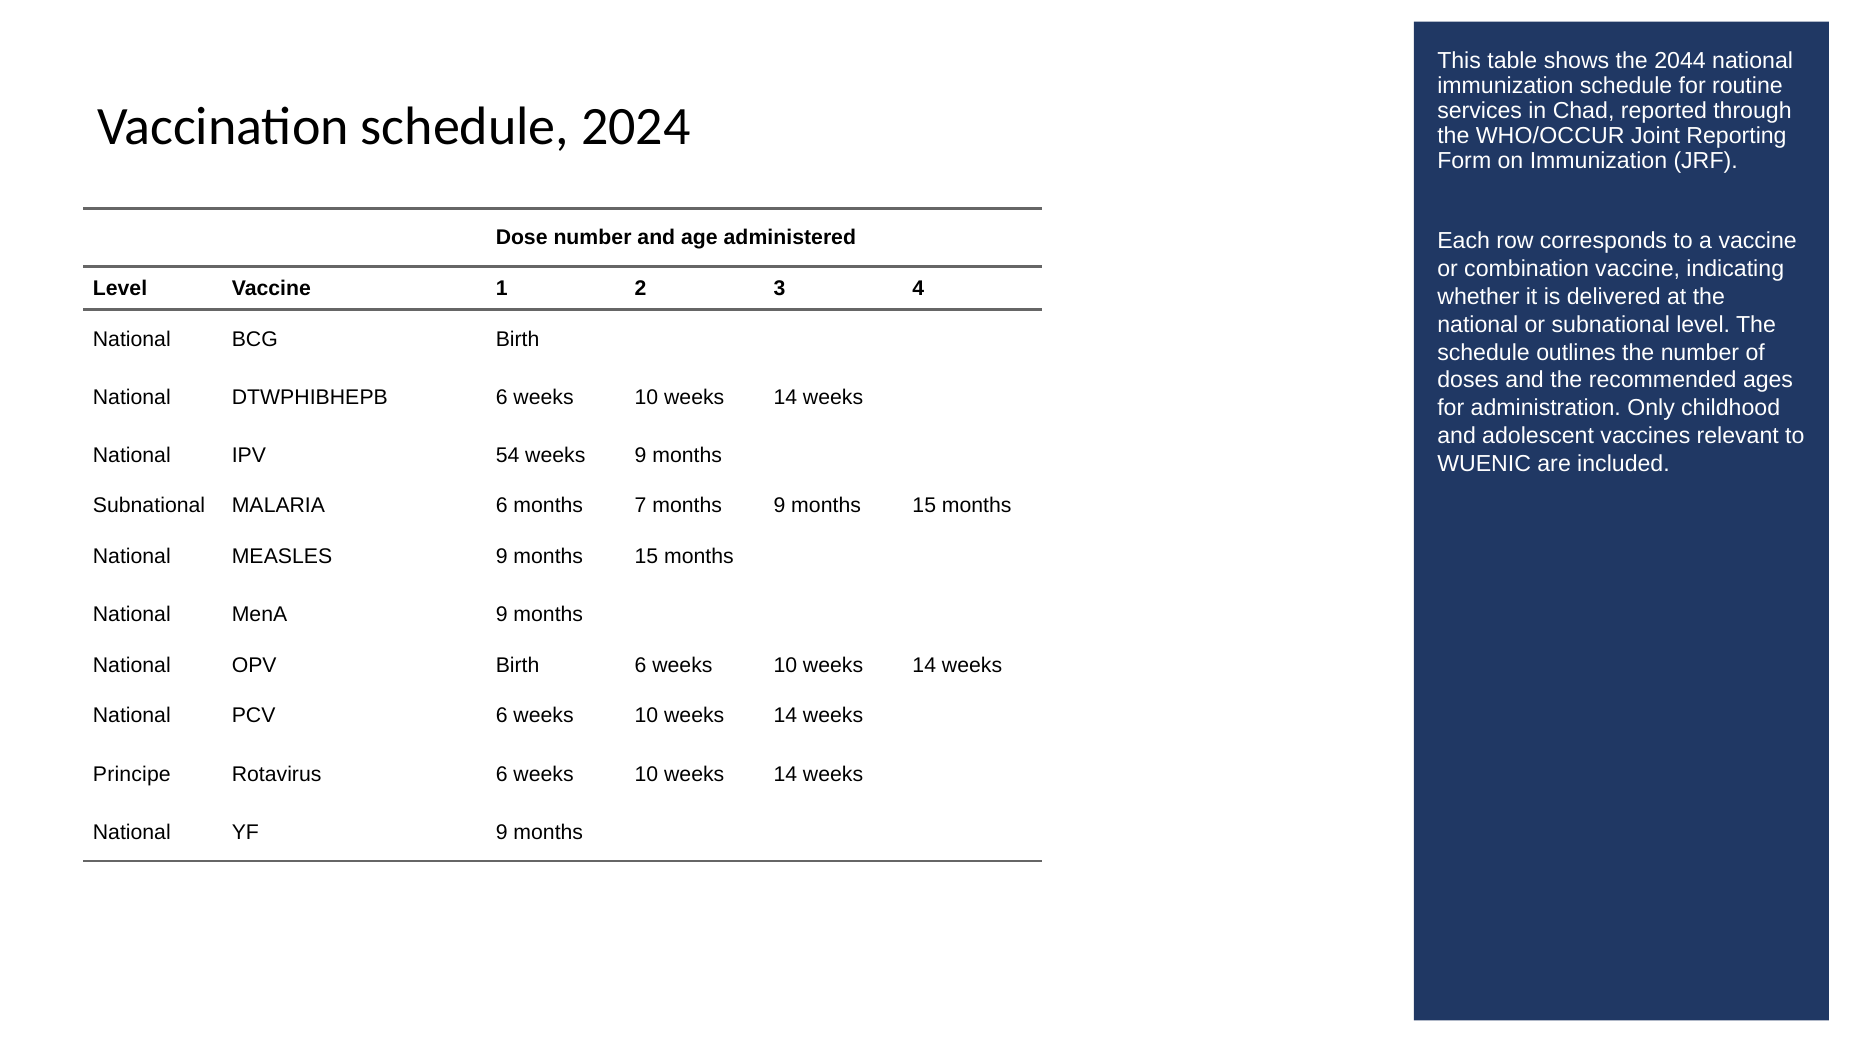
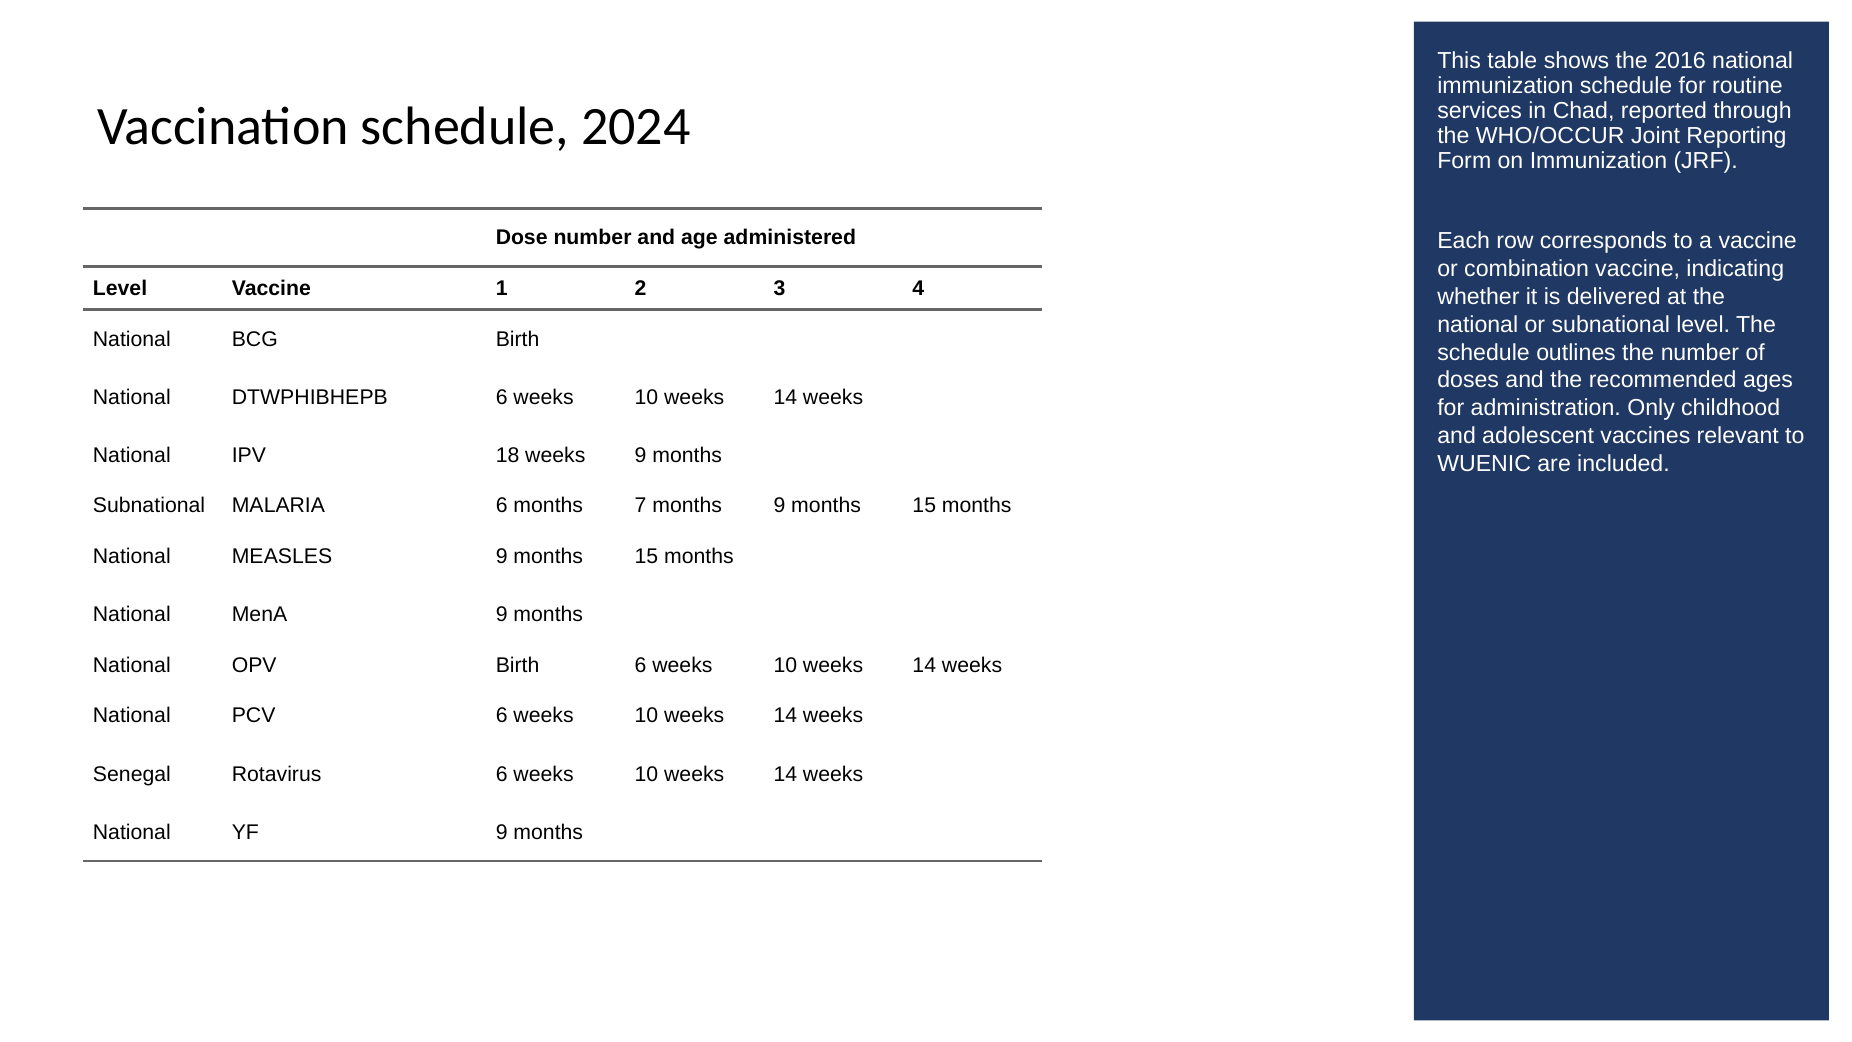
2044: 2044 -> 2016
54: 54 -> 18
Principe: Principe -> Senegal
